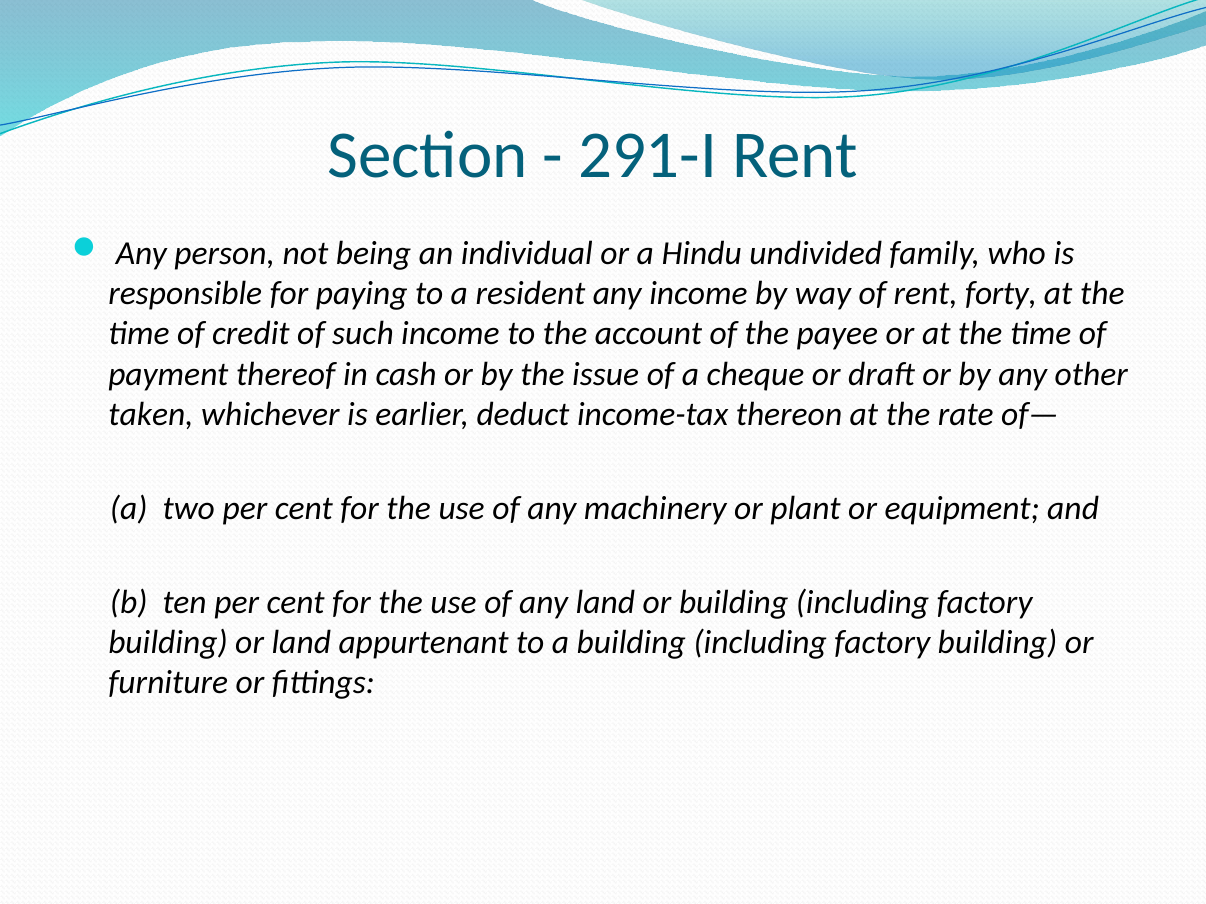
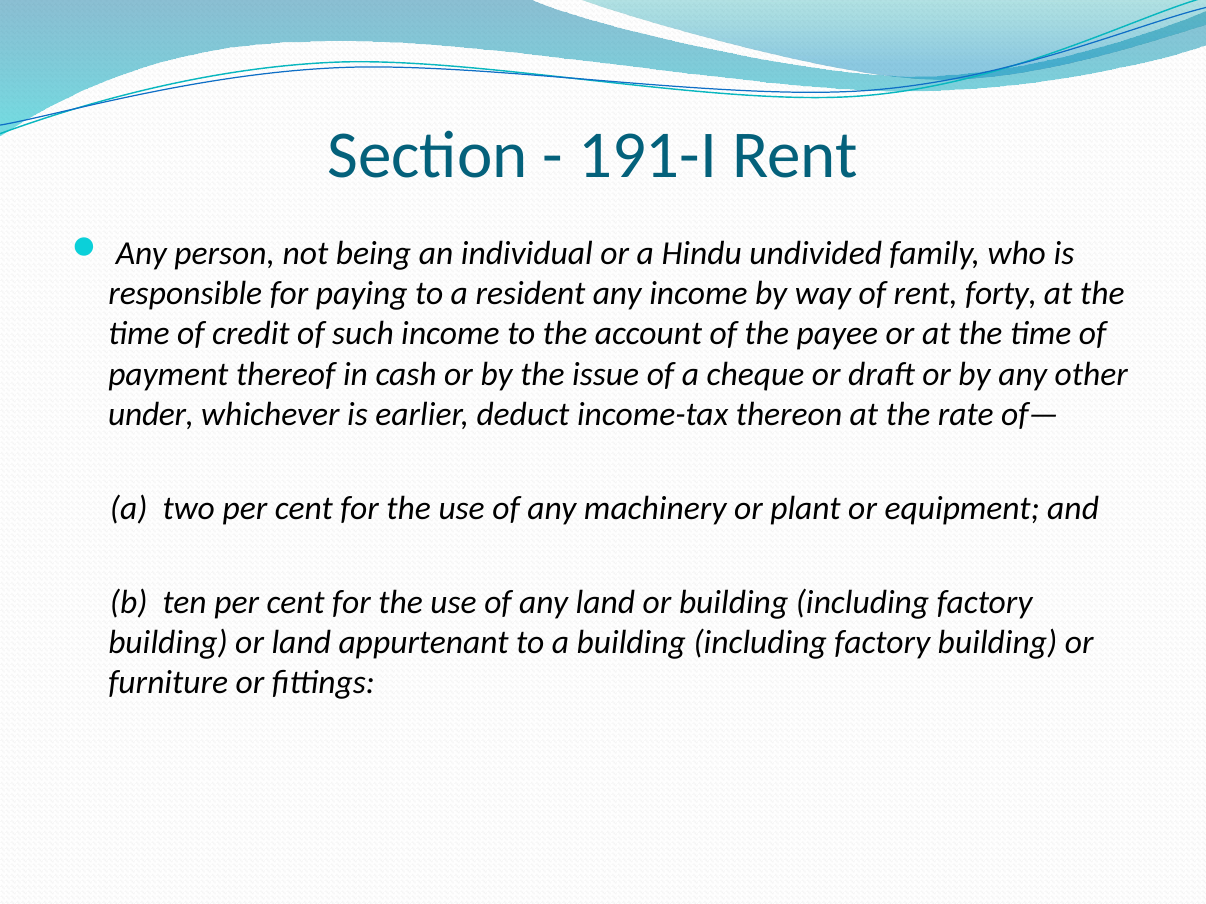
291-I: 291-I -> 191-I
taken: taken -> under
